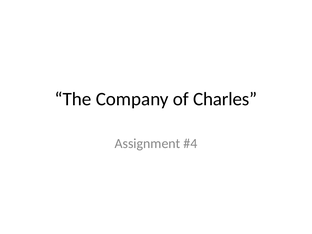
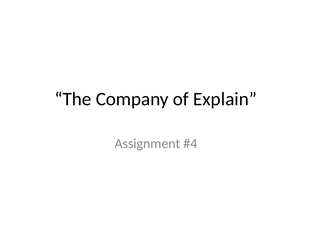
Charles: Charles -> Explain
